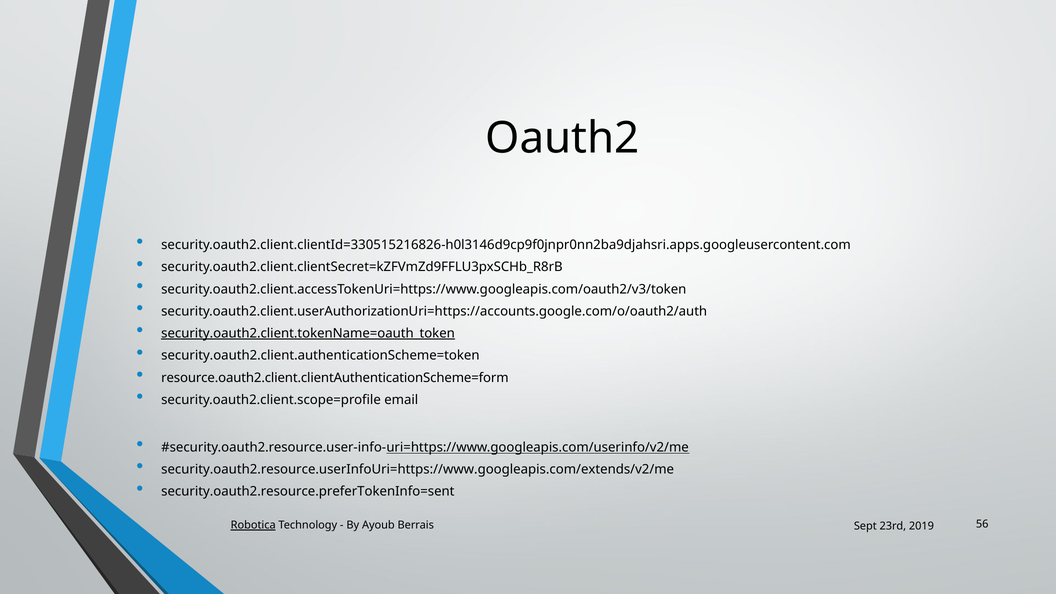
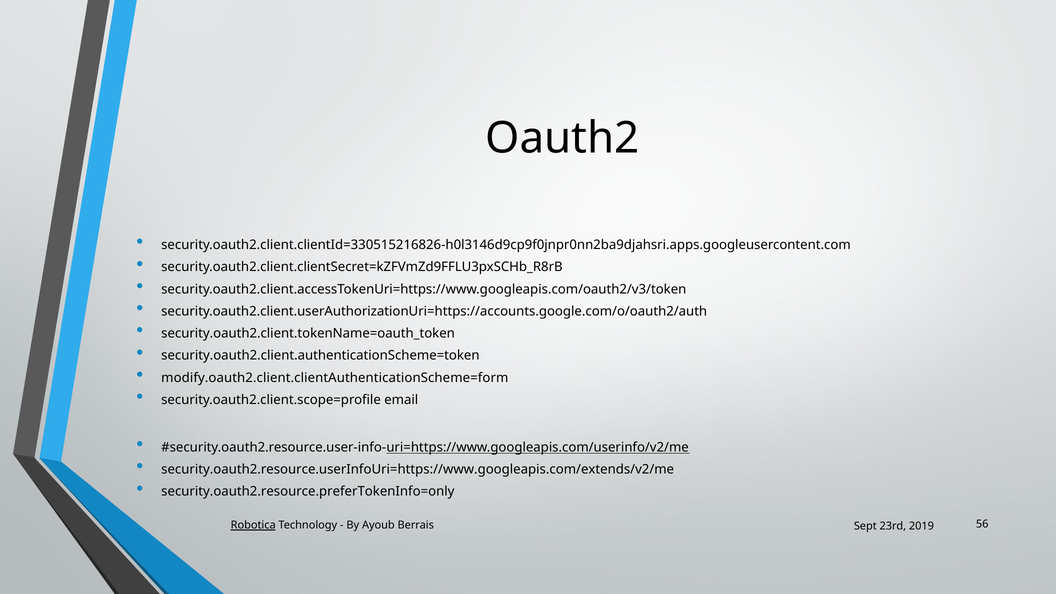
security.oauth2.client.tokenName=oauth_token underline: present -> none
resource.oauth2.client.clientAuthenticationScheme=form: resource.oauth2.client.clientAuthenticationScheme=form -> modify.oauth2.client.clientAuthenticationScheme=form
security.oauth2.resource.preferTokenInfo=sent: security.oauth2.resource.preferTokenInfo=sent -> security.oauth2.resource.preferTokenInfo=only
